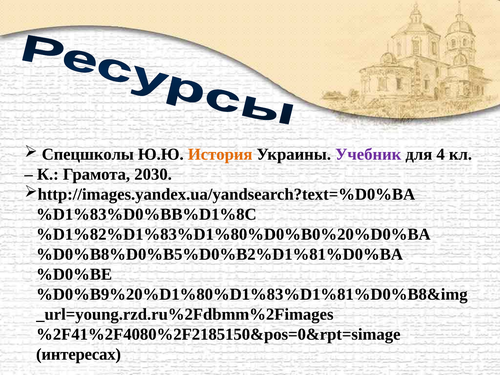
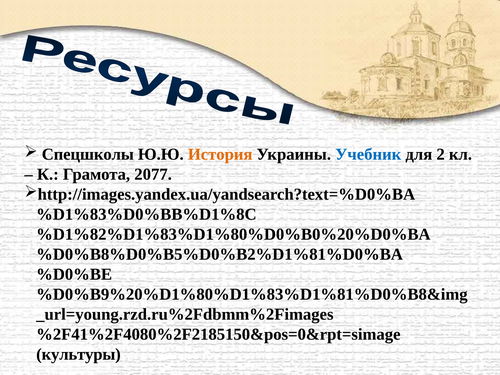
Учебник colour: purple -> blue
4: 4 -> 2
2030: 2030 -> 2077
интересах: интересах -> культуры
